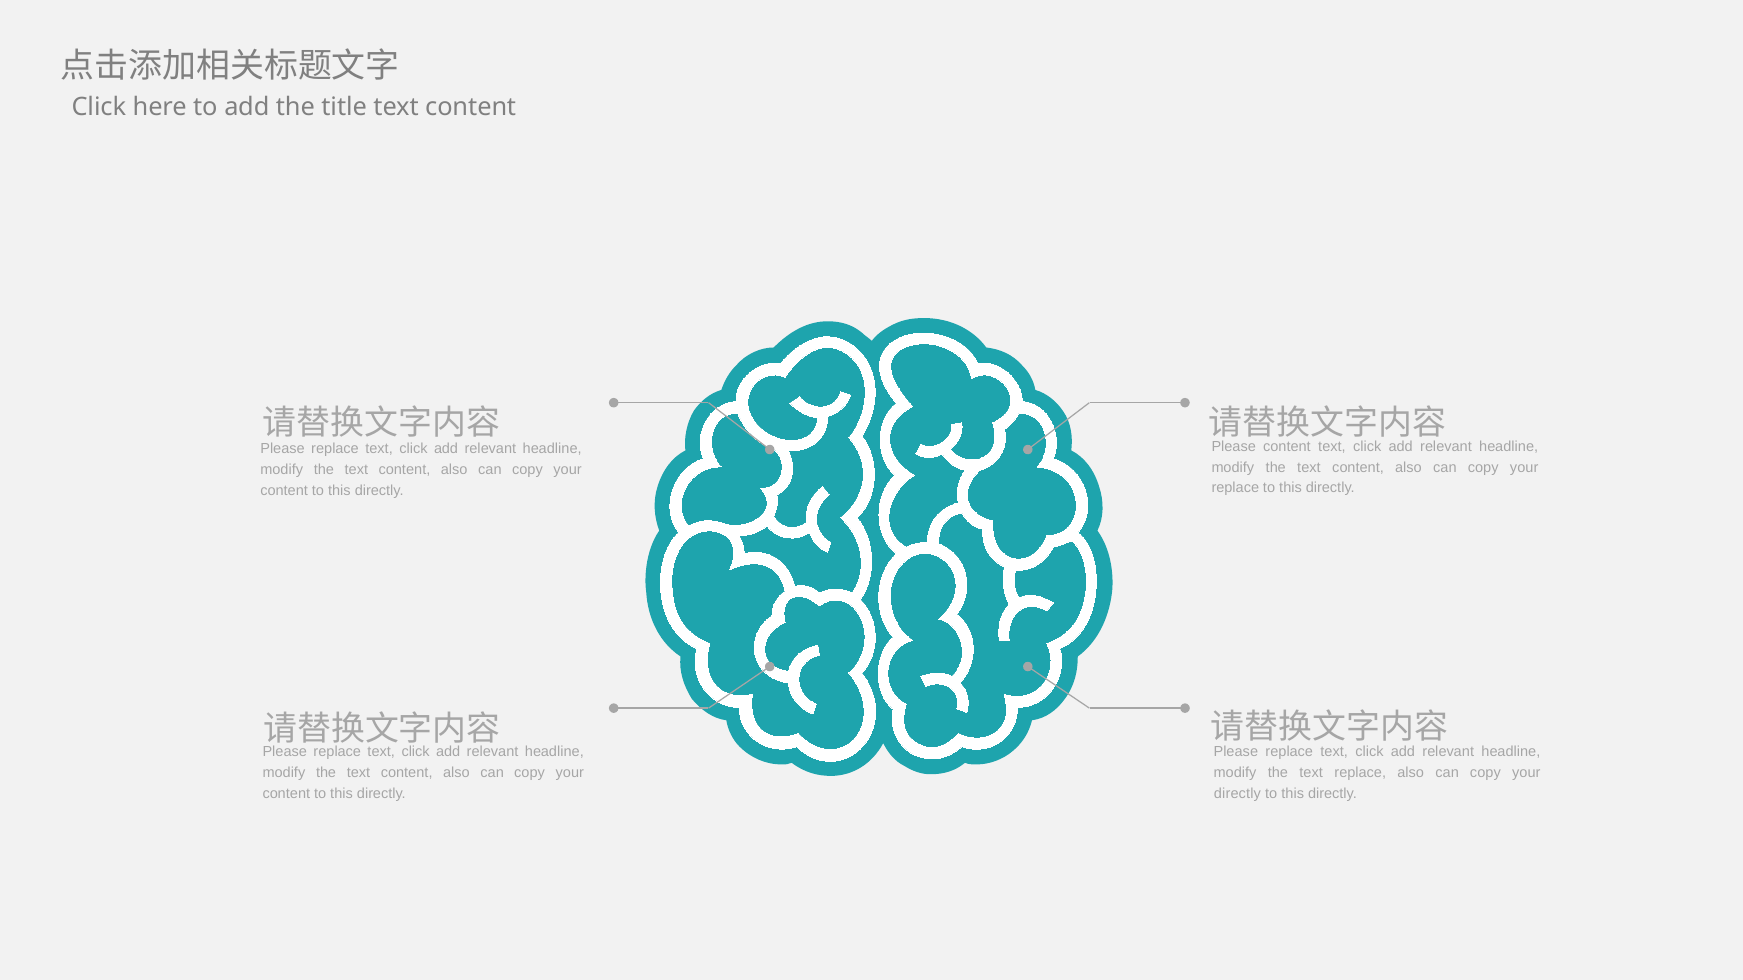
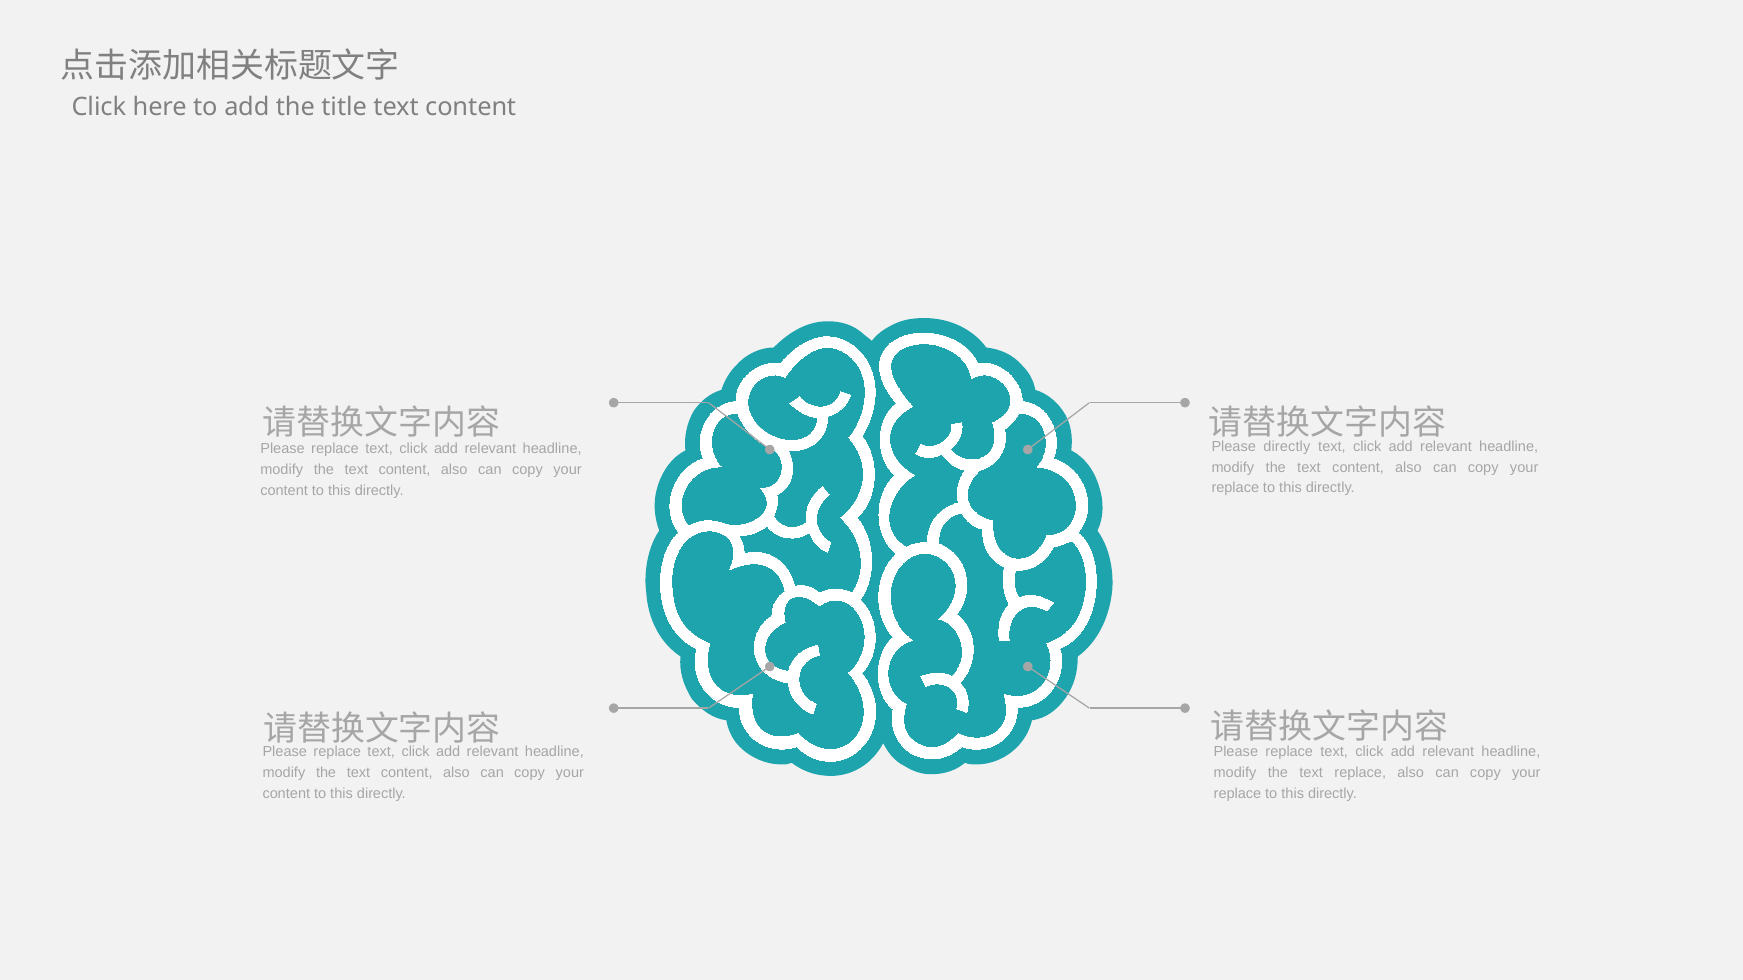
Please content: content -> directly
directly at (1237, 794): directly -> replace
